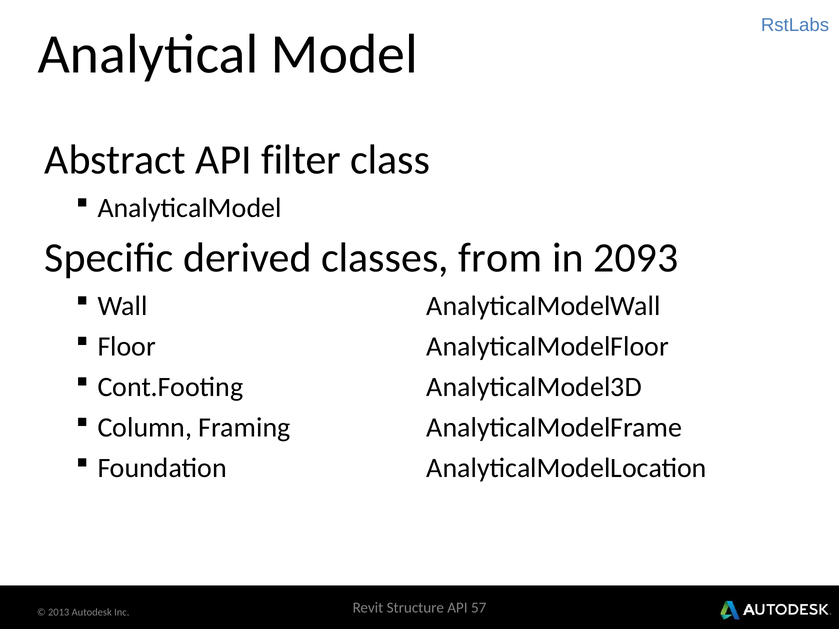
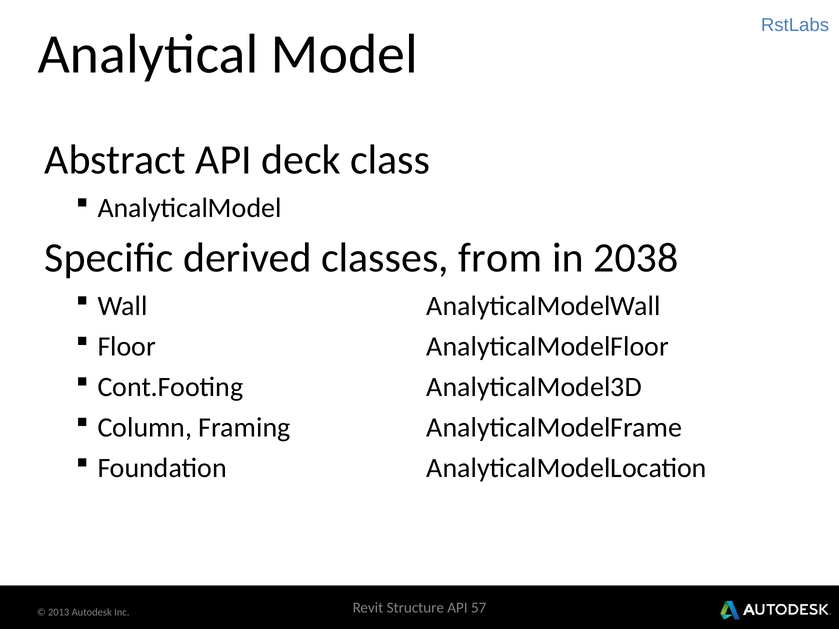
filter: filter -> deck
2093: 2093 -> 2038
